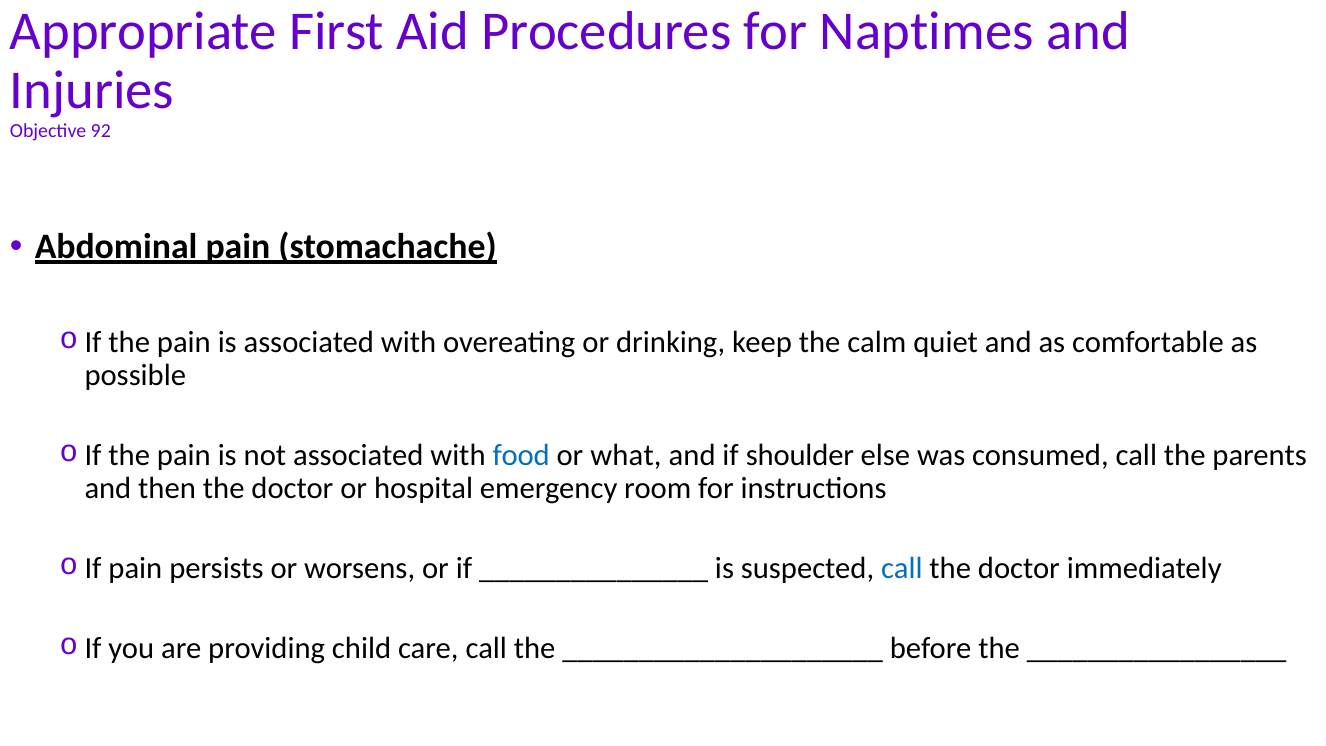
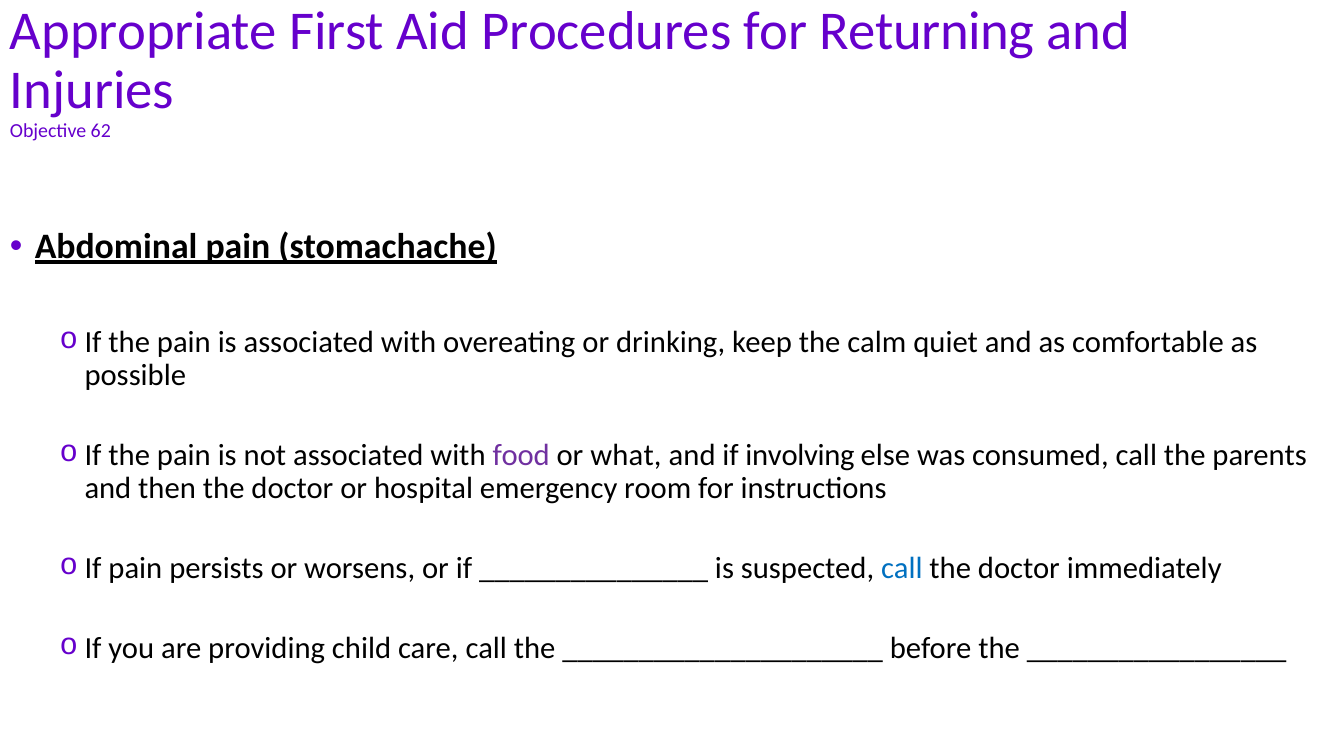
Naptimes: Naptimes -> Returning
92: 92 -> 62
food colour: blue -> purple
shoulder: shoulder -> involving
